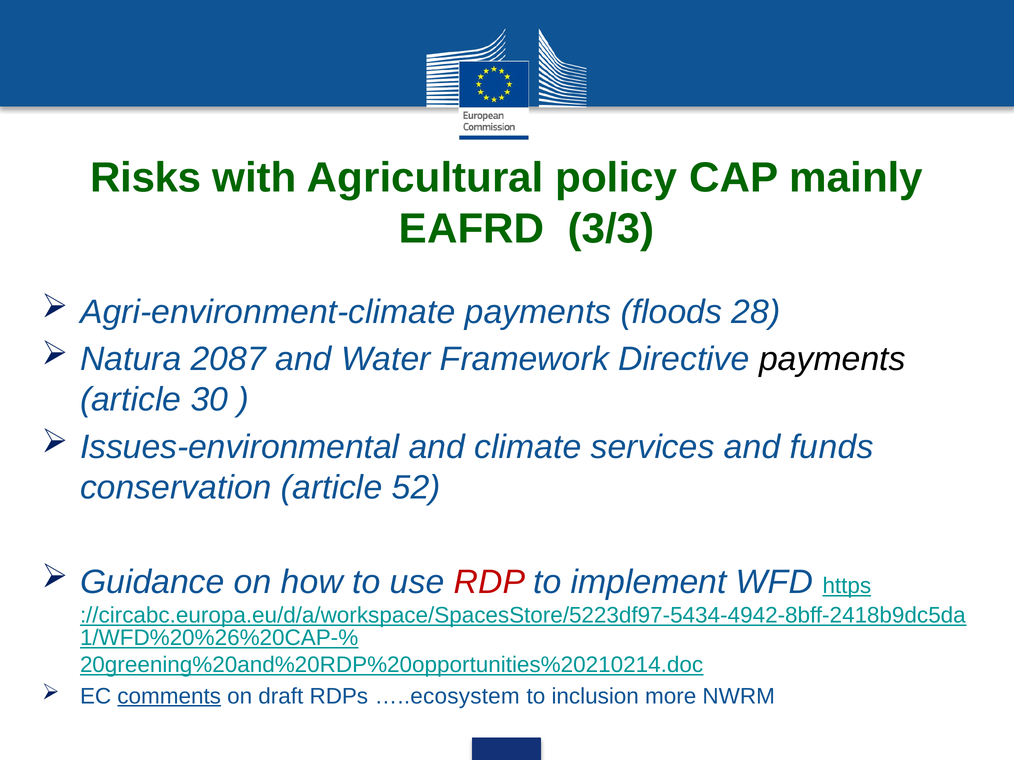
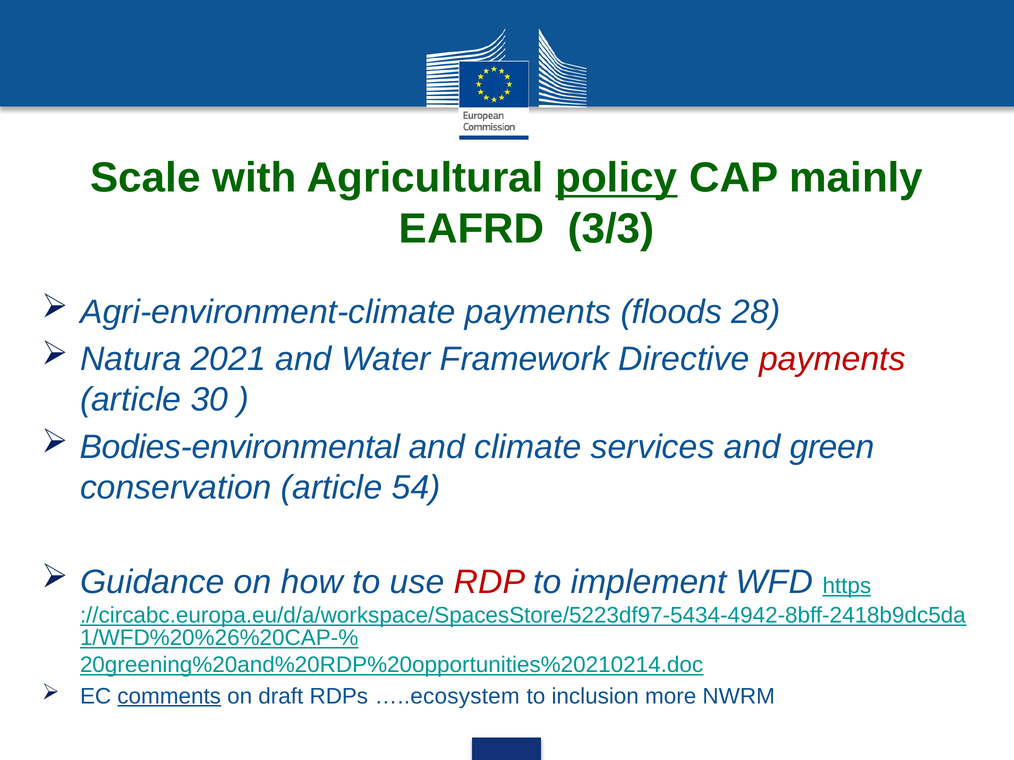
Risks: Risks -> Scale
policy underline: none -> present
2087: 2087 -> 2021
payments at (832, 360) colour: black -> red
Issues-environmental: Issues-environmental -> Bodies-environmental
funds: funds -> green
52: 52 -> 54
